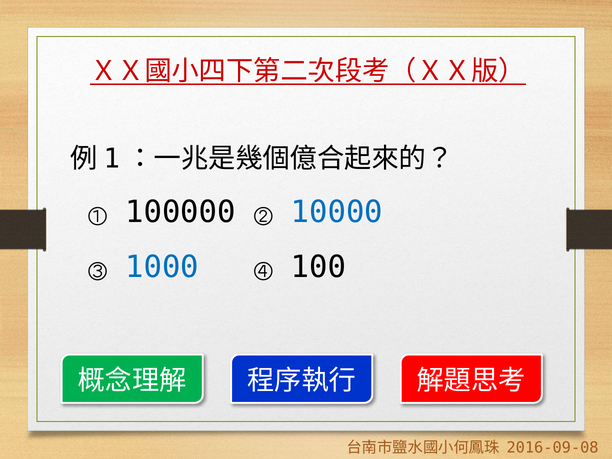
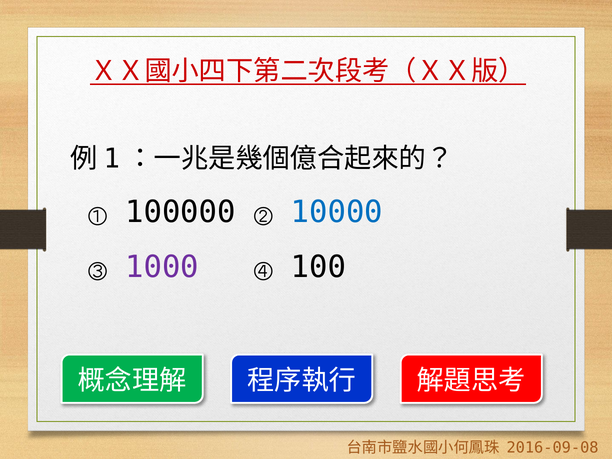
1000 colour: blue -> purple
